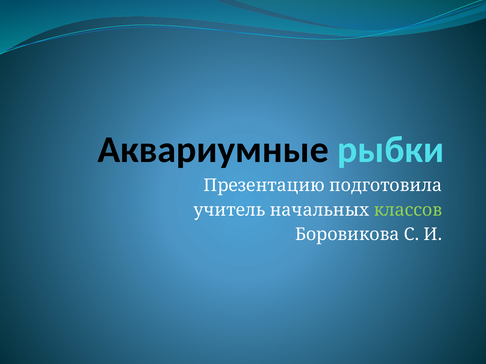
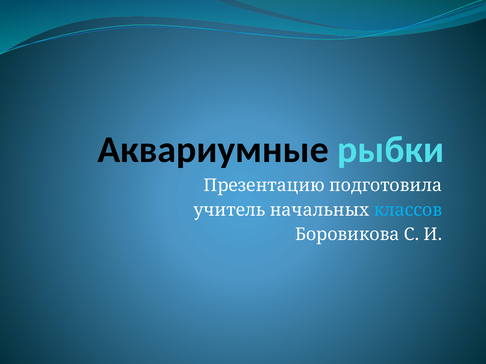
классов colour: light green -> light blue
